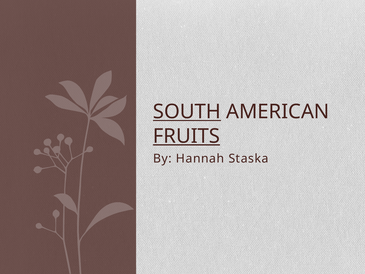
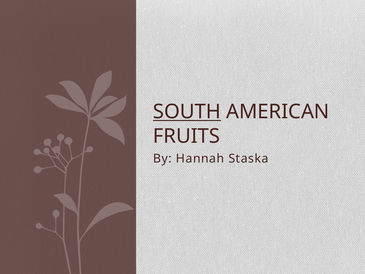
FRUITS underline: present -> none
